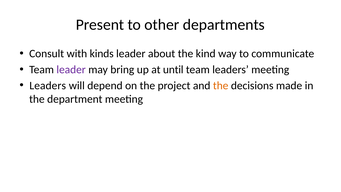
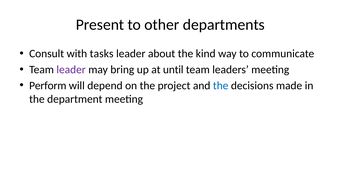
kinds: kinds -> tasks
Leaders at (48, 85): Leaders -> Perform
the at (221, 85) colour: orange -> blue
